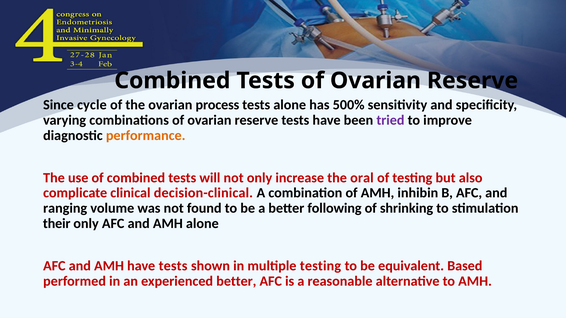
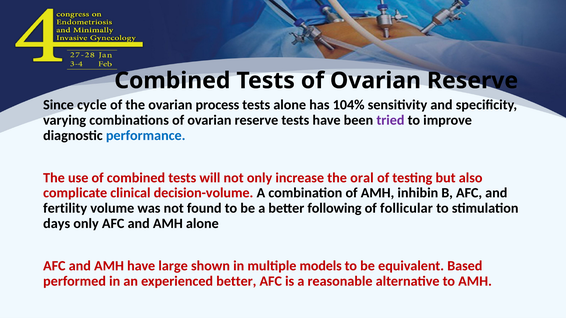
500%: 500% -> 104%
performance colour: orange -> blue
decision-clinical: decision-clinical -> decision-volume
ranging: ranging -> fertility
shrinking: shrinking -> follicular
their: their -> days
have tests: tests -> large
multiple testing: testing -> models
